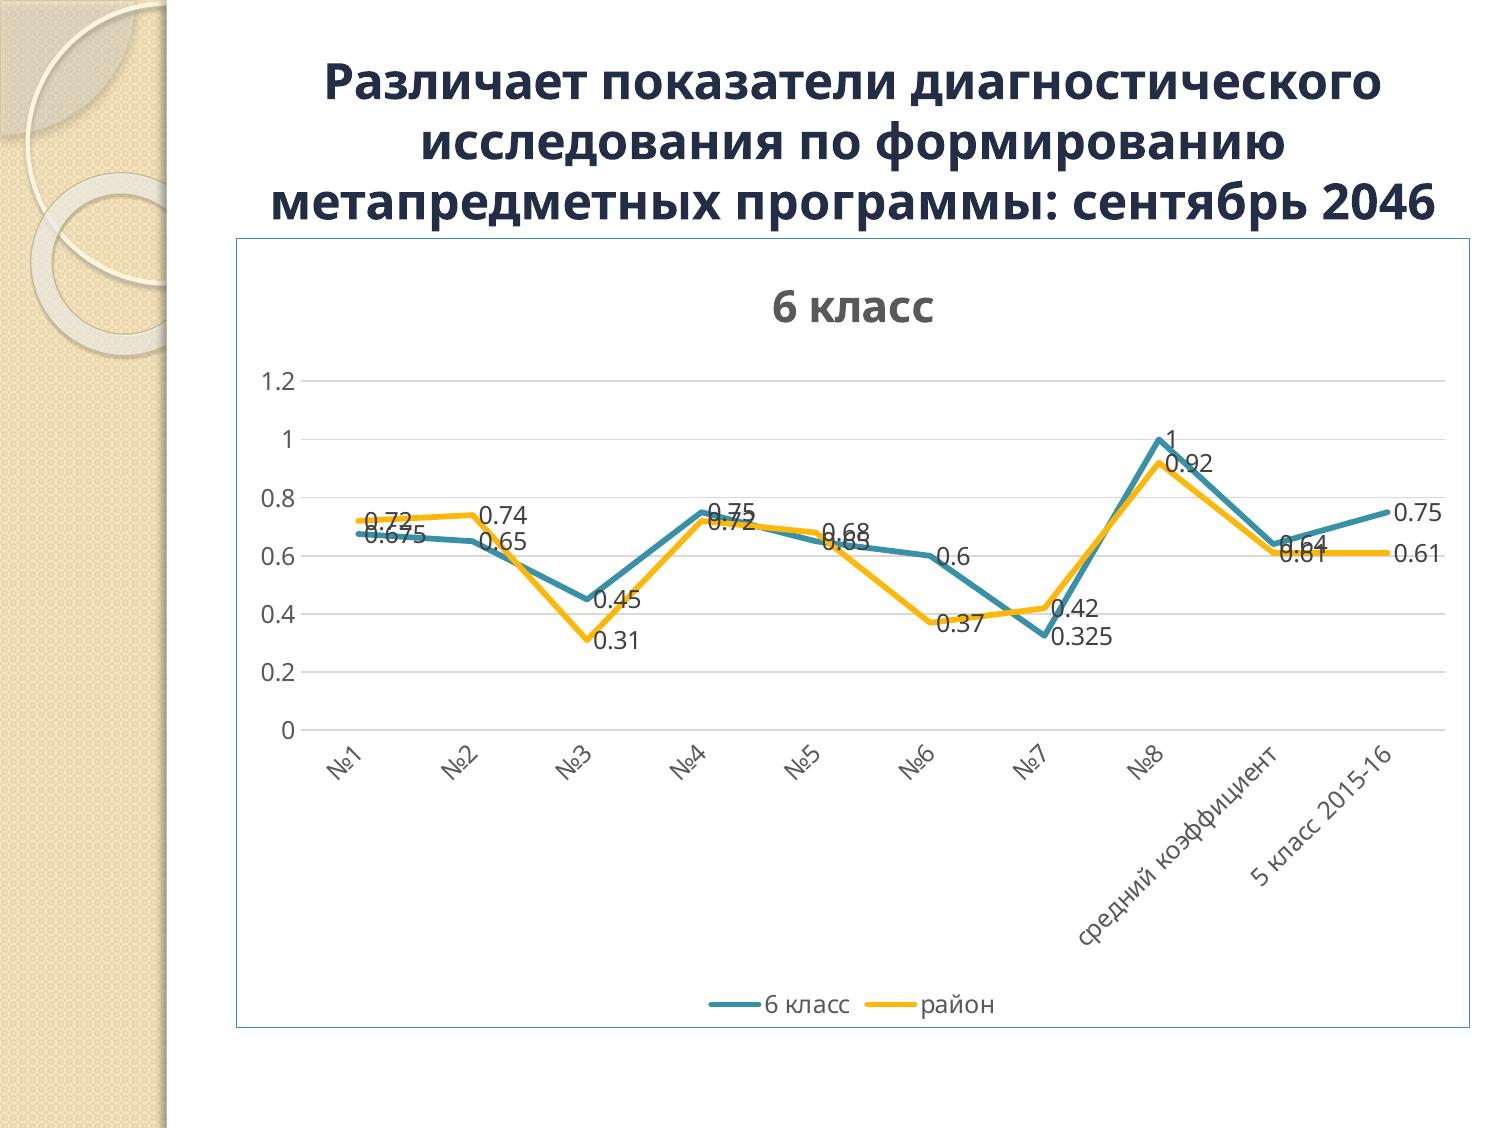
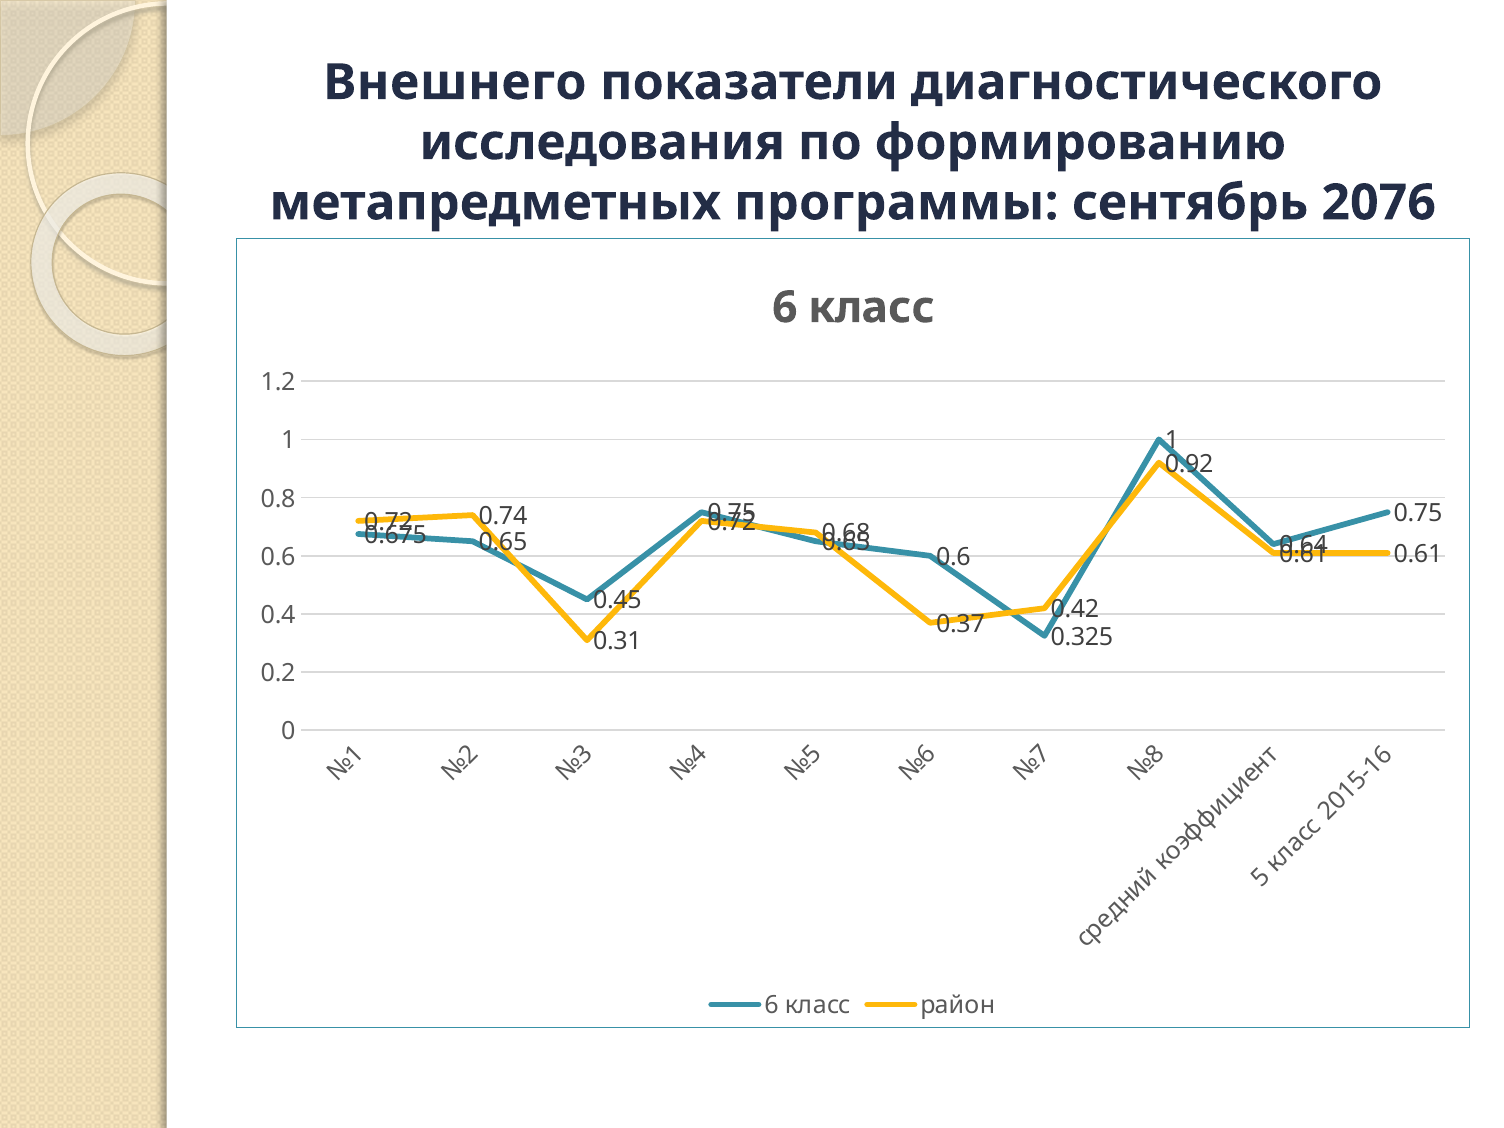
Различает: Различает -> Внешнего
2046: 2046 -> 2076
